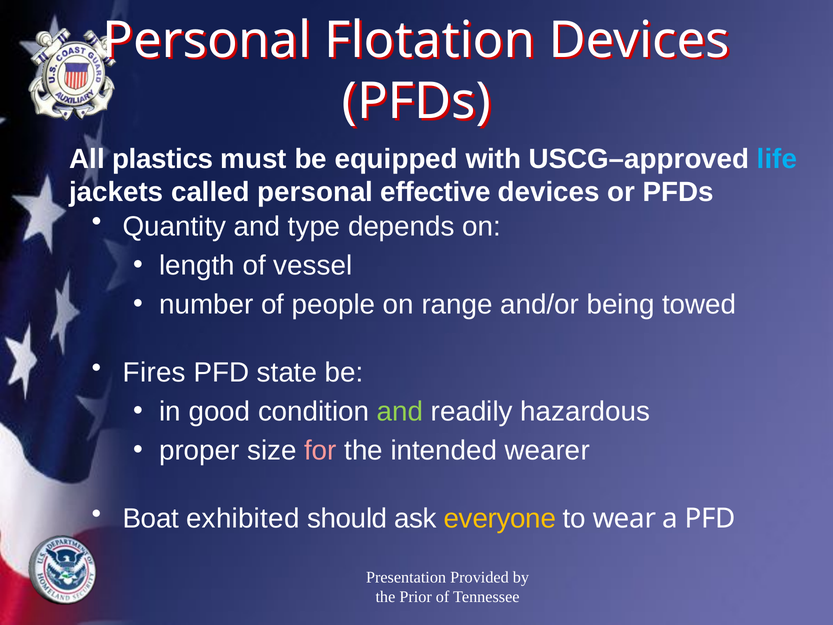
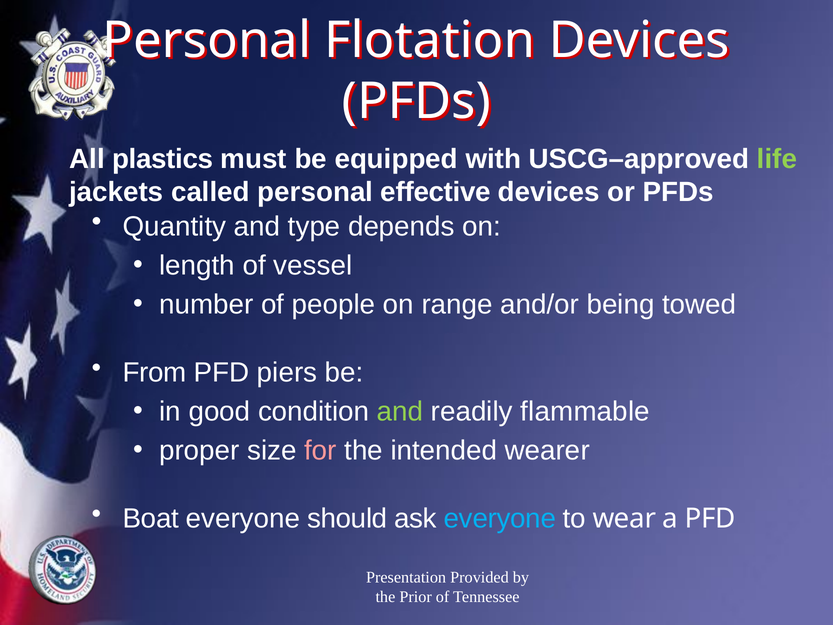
life colour: light blue -> light green
Fires: Fires -> From
state: state -> piers
hazardous: hazardous -> flammable
Boat exhibited: exhibited -> everyone
everyone at (500, 518) colour: yellow -> light blue
